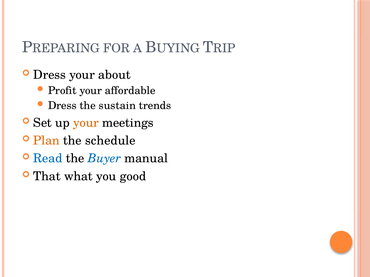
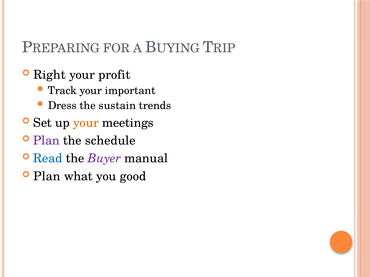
Dress at (50, 75): Dress -> Right
about: about -> profit
Profit: Profit -> Track
affordable: affordable -> important
Plan at (46, 141) colour: orange -> purple
Buyer colour: blue -> purple
That at (47, 177): That -> Plan
